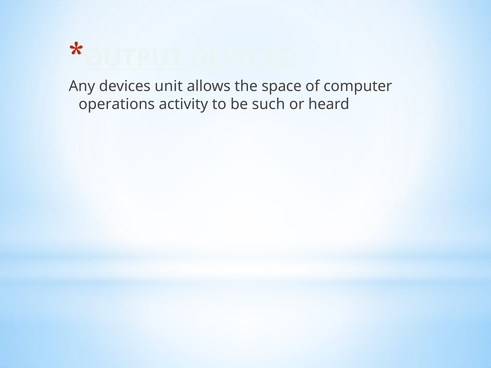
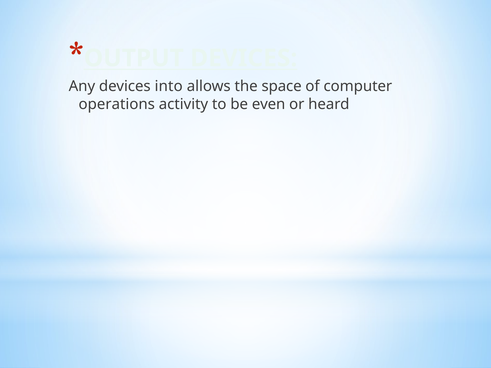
unit: unit -> into
such: such -> even
